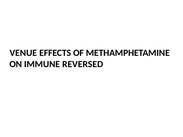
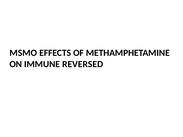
VENUE: VENUE -> MSMO
